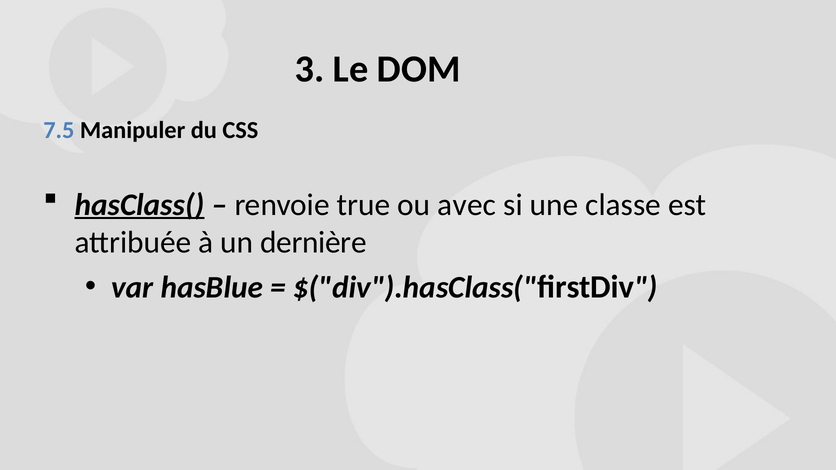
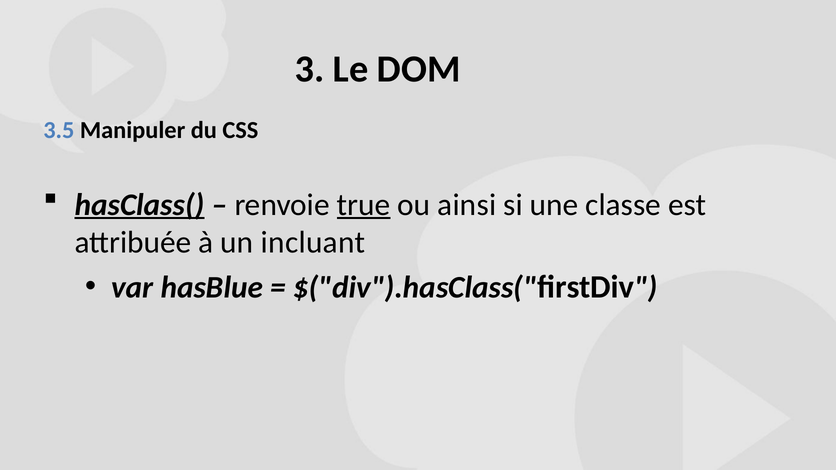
7.5: 7.5 -> 3.5
true underline: none -> present
avec: avec -> ainsi
dernière: dernière -> incluant
